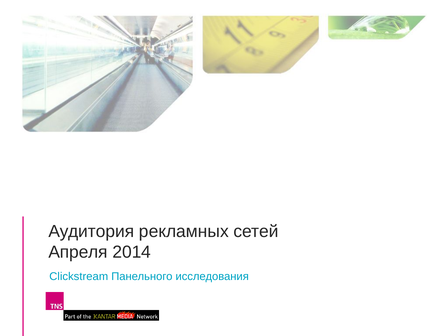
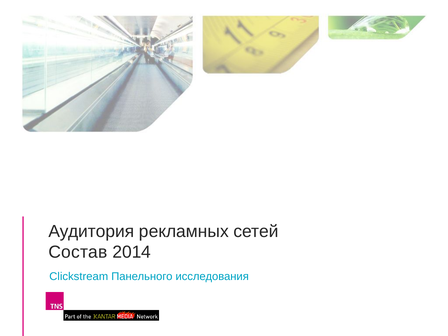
Апреля: Апреля -> Состав
